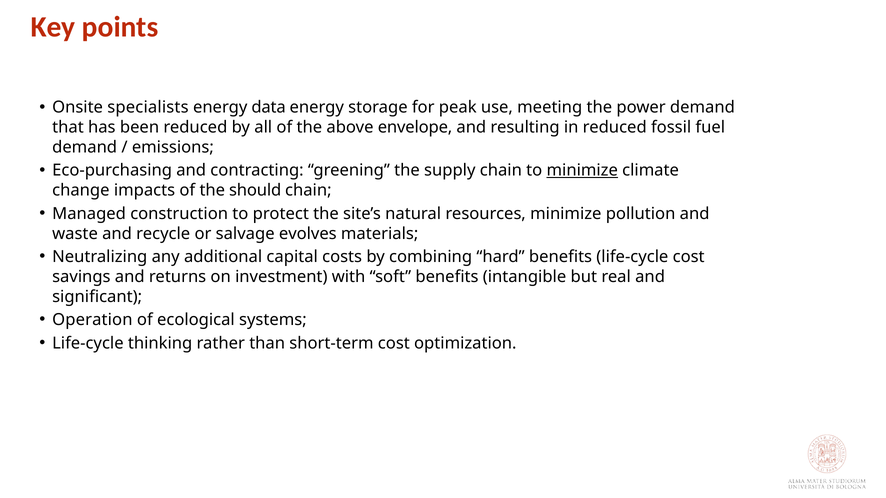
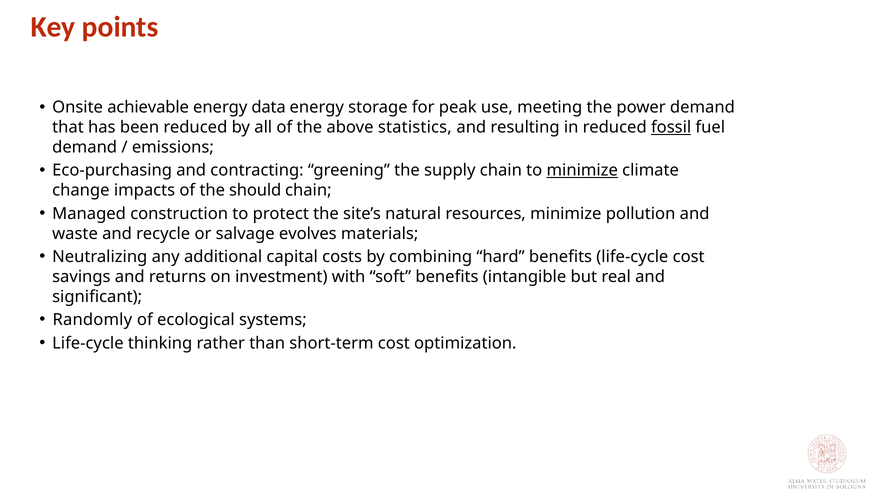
specialists: specialists -> achievable
envelope: envelope -> statistics
fossil underline: none -> present
Operation: Operation -> Randomly
